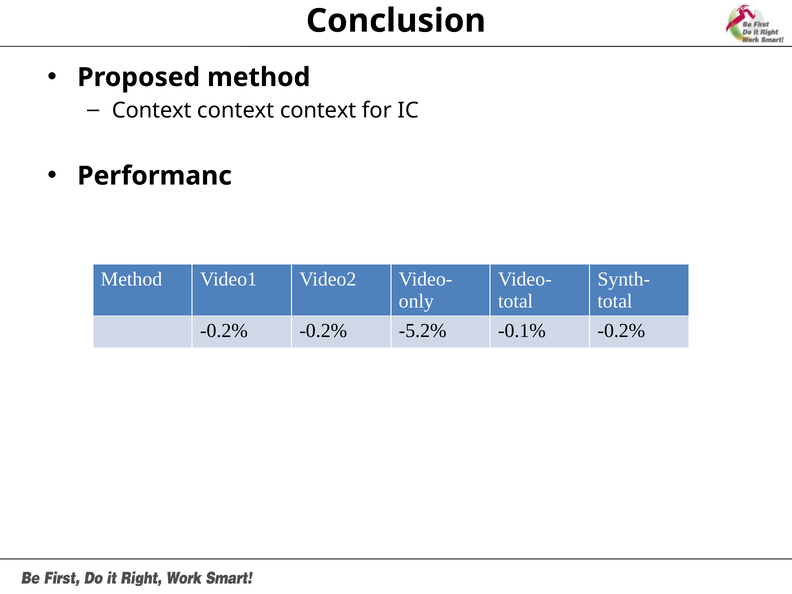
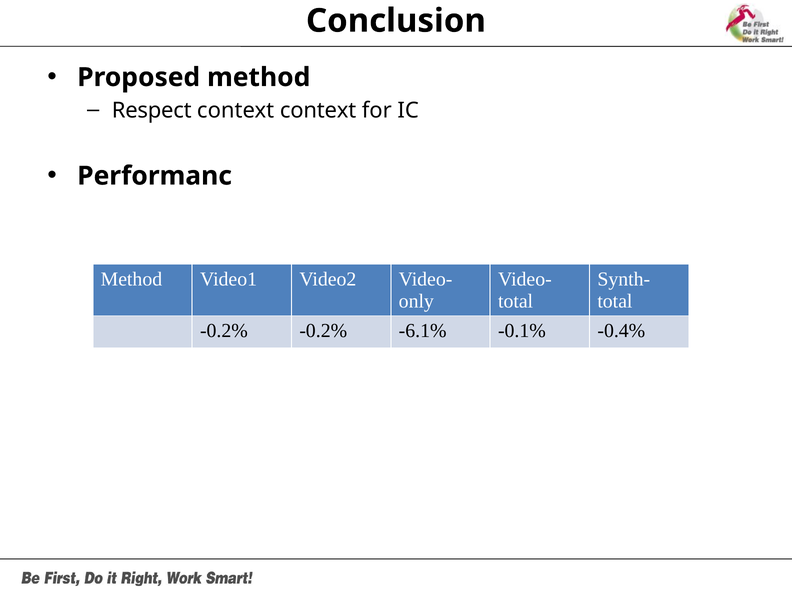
Context at (152, 110): Context -> Respect
-5.2%: -5.2% -> -6.1%
-0.1% -0.2%: -0.2% -> -0.4%
